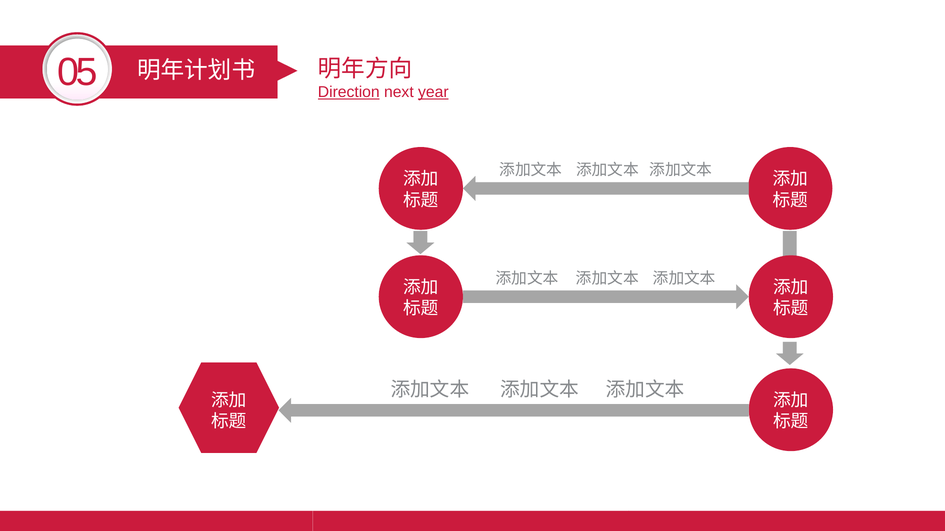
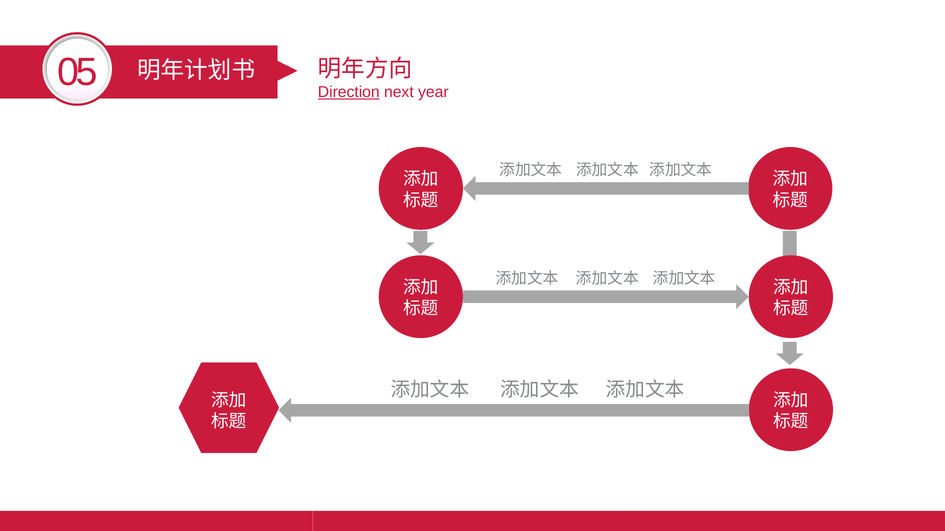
year underline: present -> none
